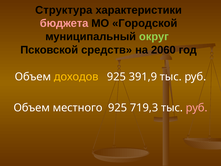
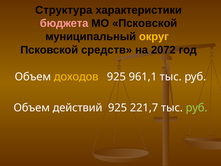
МО Городской: Городской -> Псковской
округ colour: light green -> yellow
2060: 2060 -> 2072
391,9: 391,9 -> 961,1
местного: местного -> действий
719,3: 719,3 -> 221,7
руб at (197, 108) colour: pink -> light green
